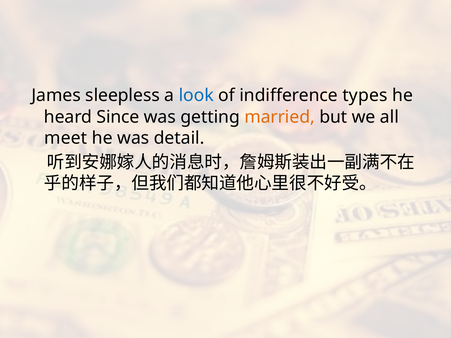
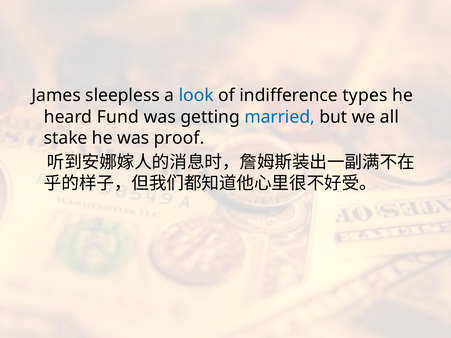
Since: Since -> Fund
married colour: orange -> blue
meet: meet -> stake
detail: detail -> proof
